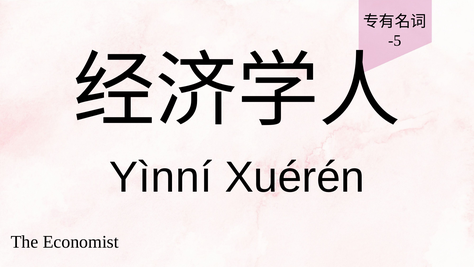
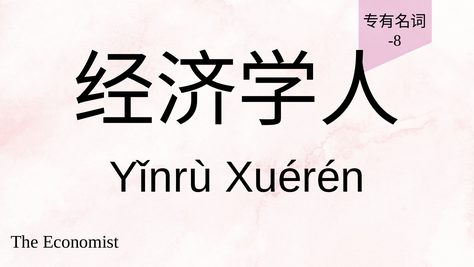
-5: -5 -> -8
Yìnní: Yìnní -> Yǐnrù
